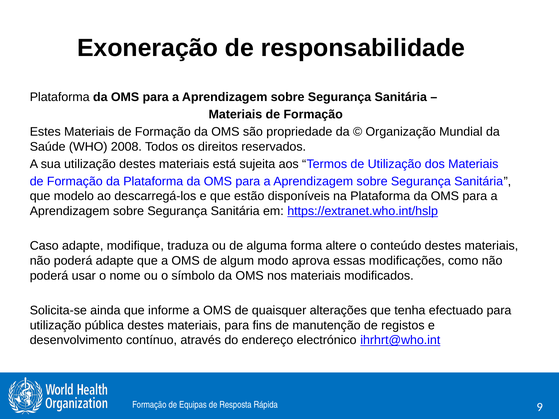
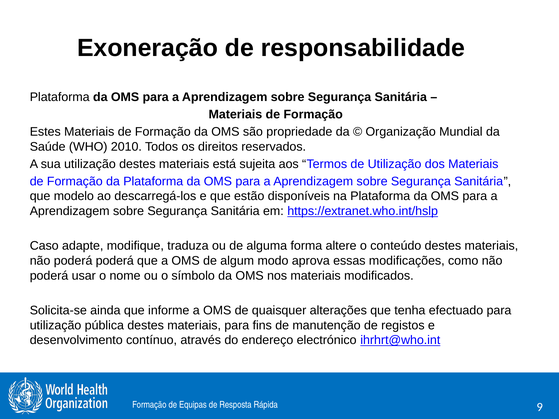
2008: 2008 -> 2010
poderá adapte: adapte -> poderá
